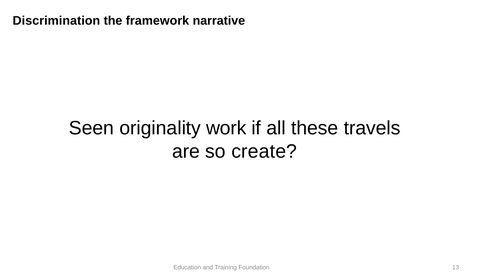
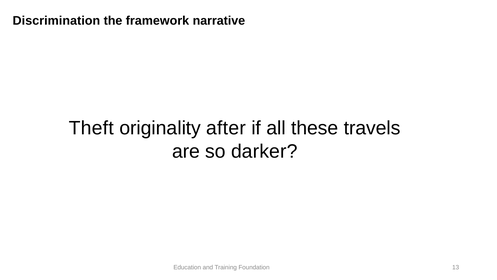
Seen: Seen -> Theft
work: work -> after
create: create -> darker
